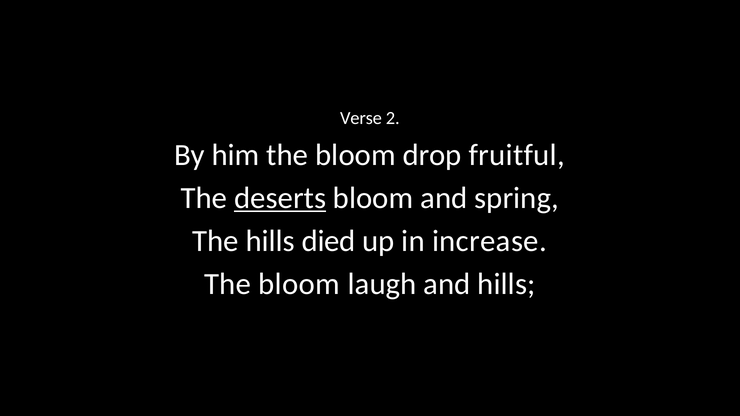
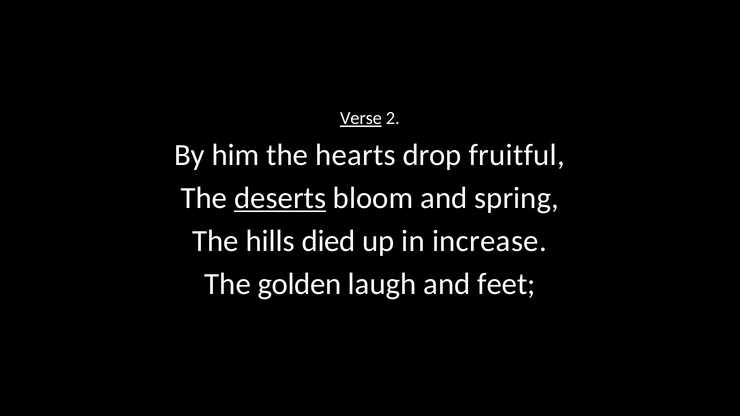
Verse underline: none -> present
him the bloom: bloom -> hearts
bloom at (299, 284): bloom -> golden
and hills: hills -> feet
